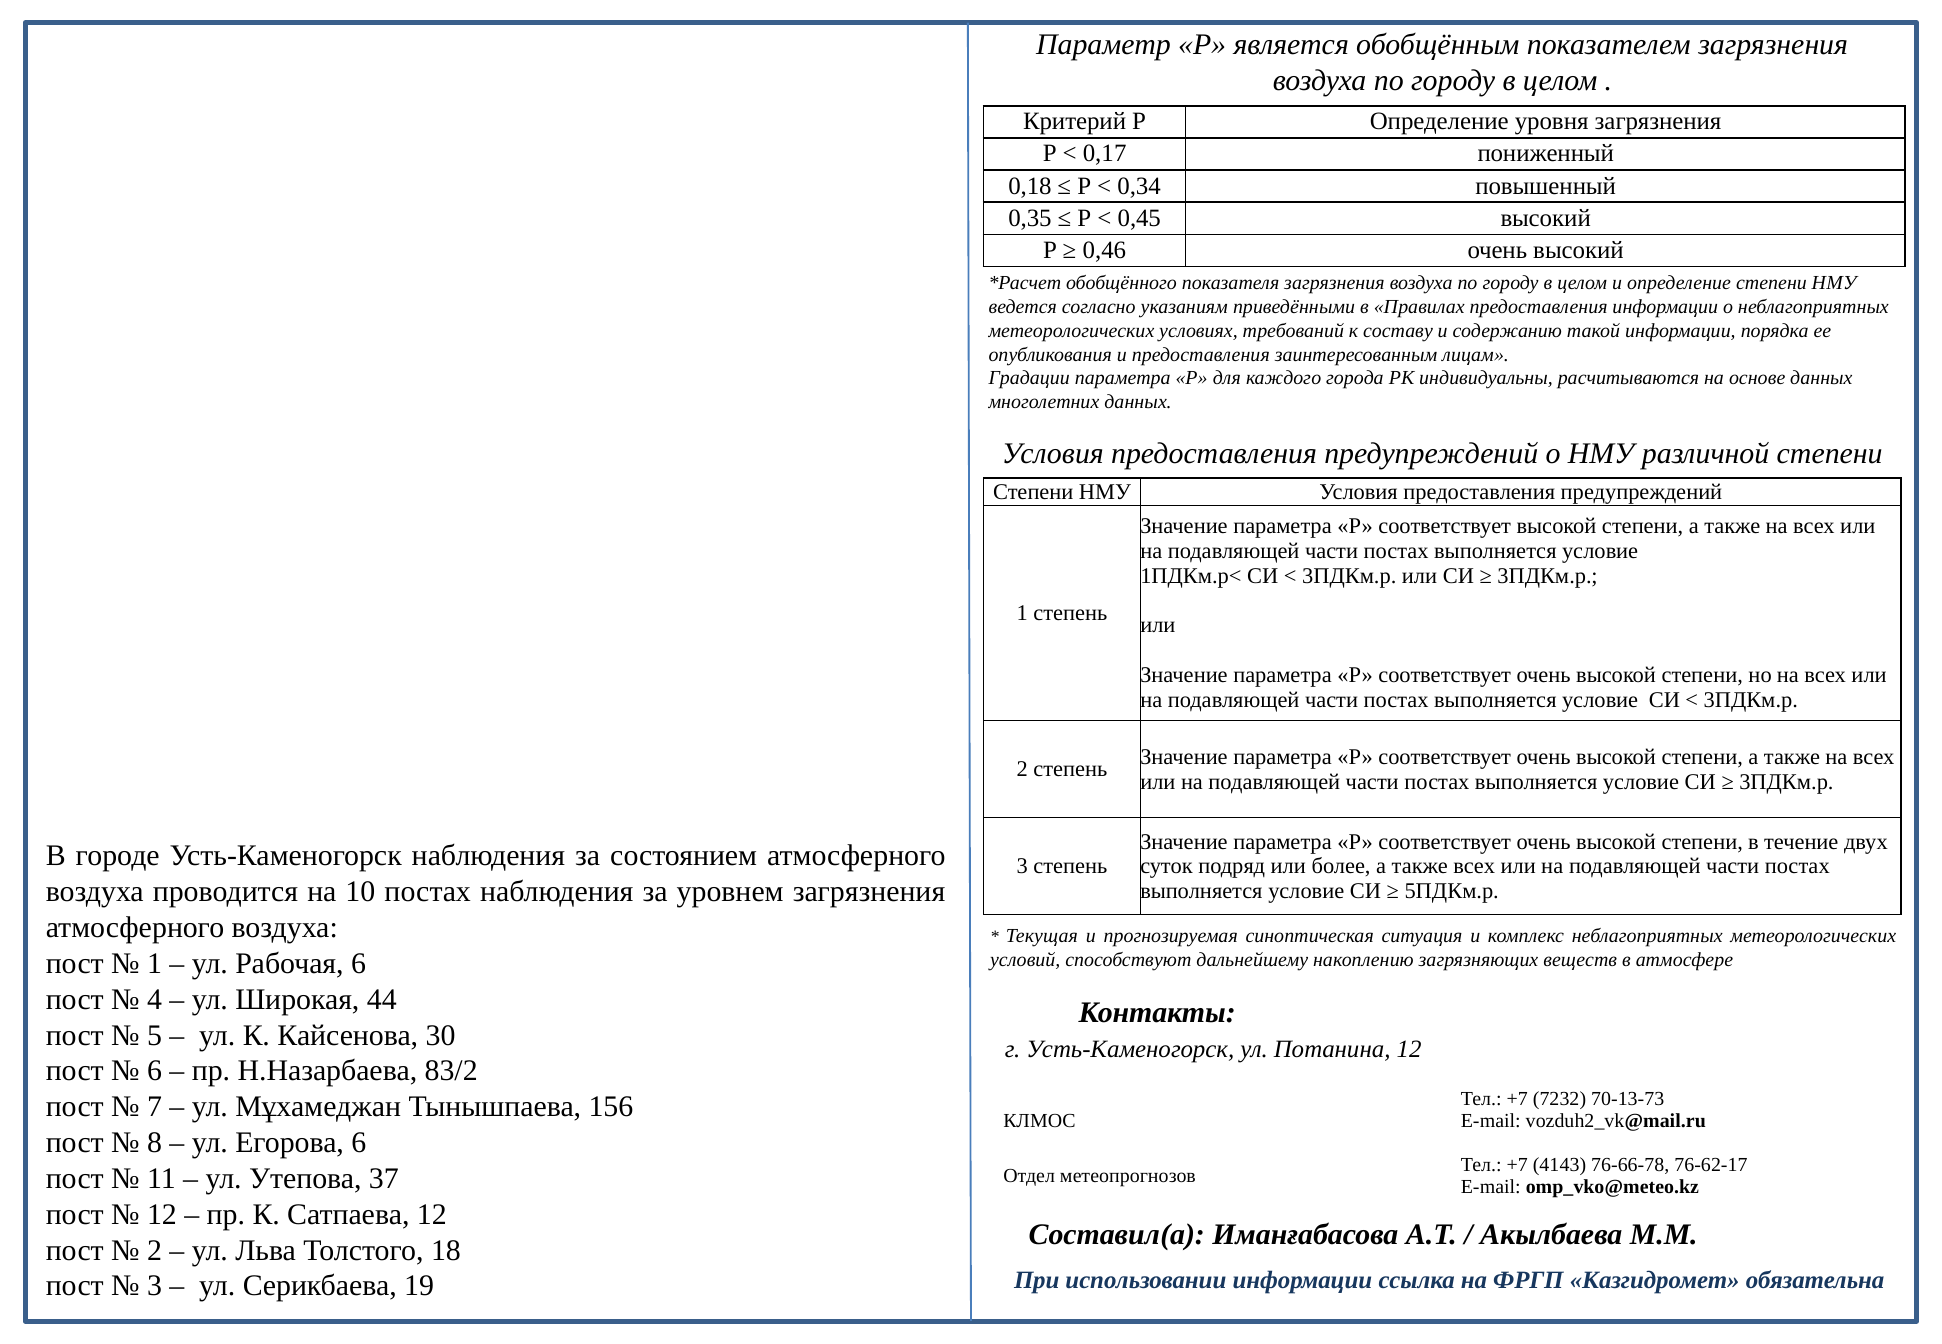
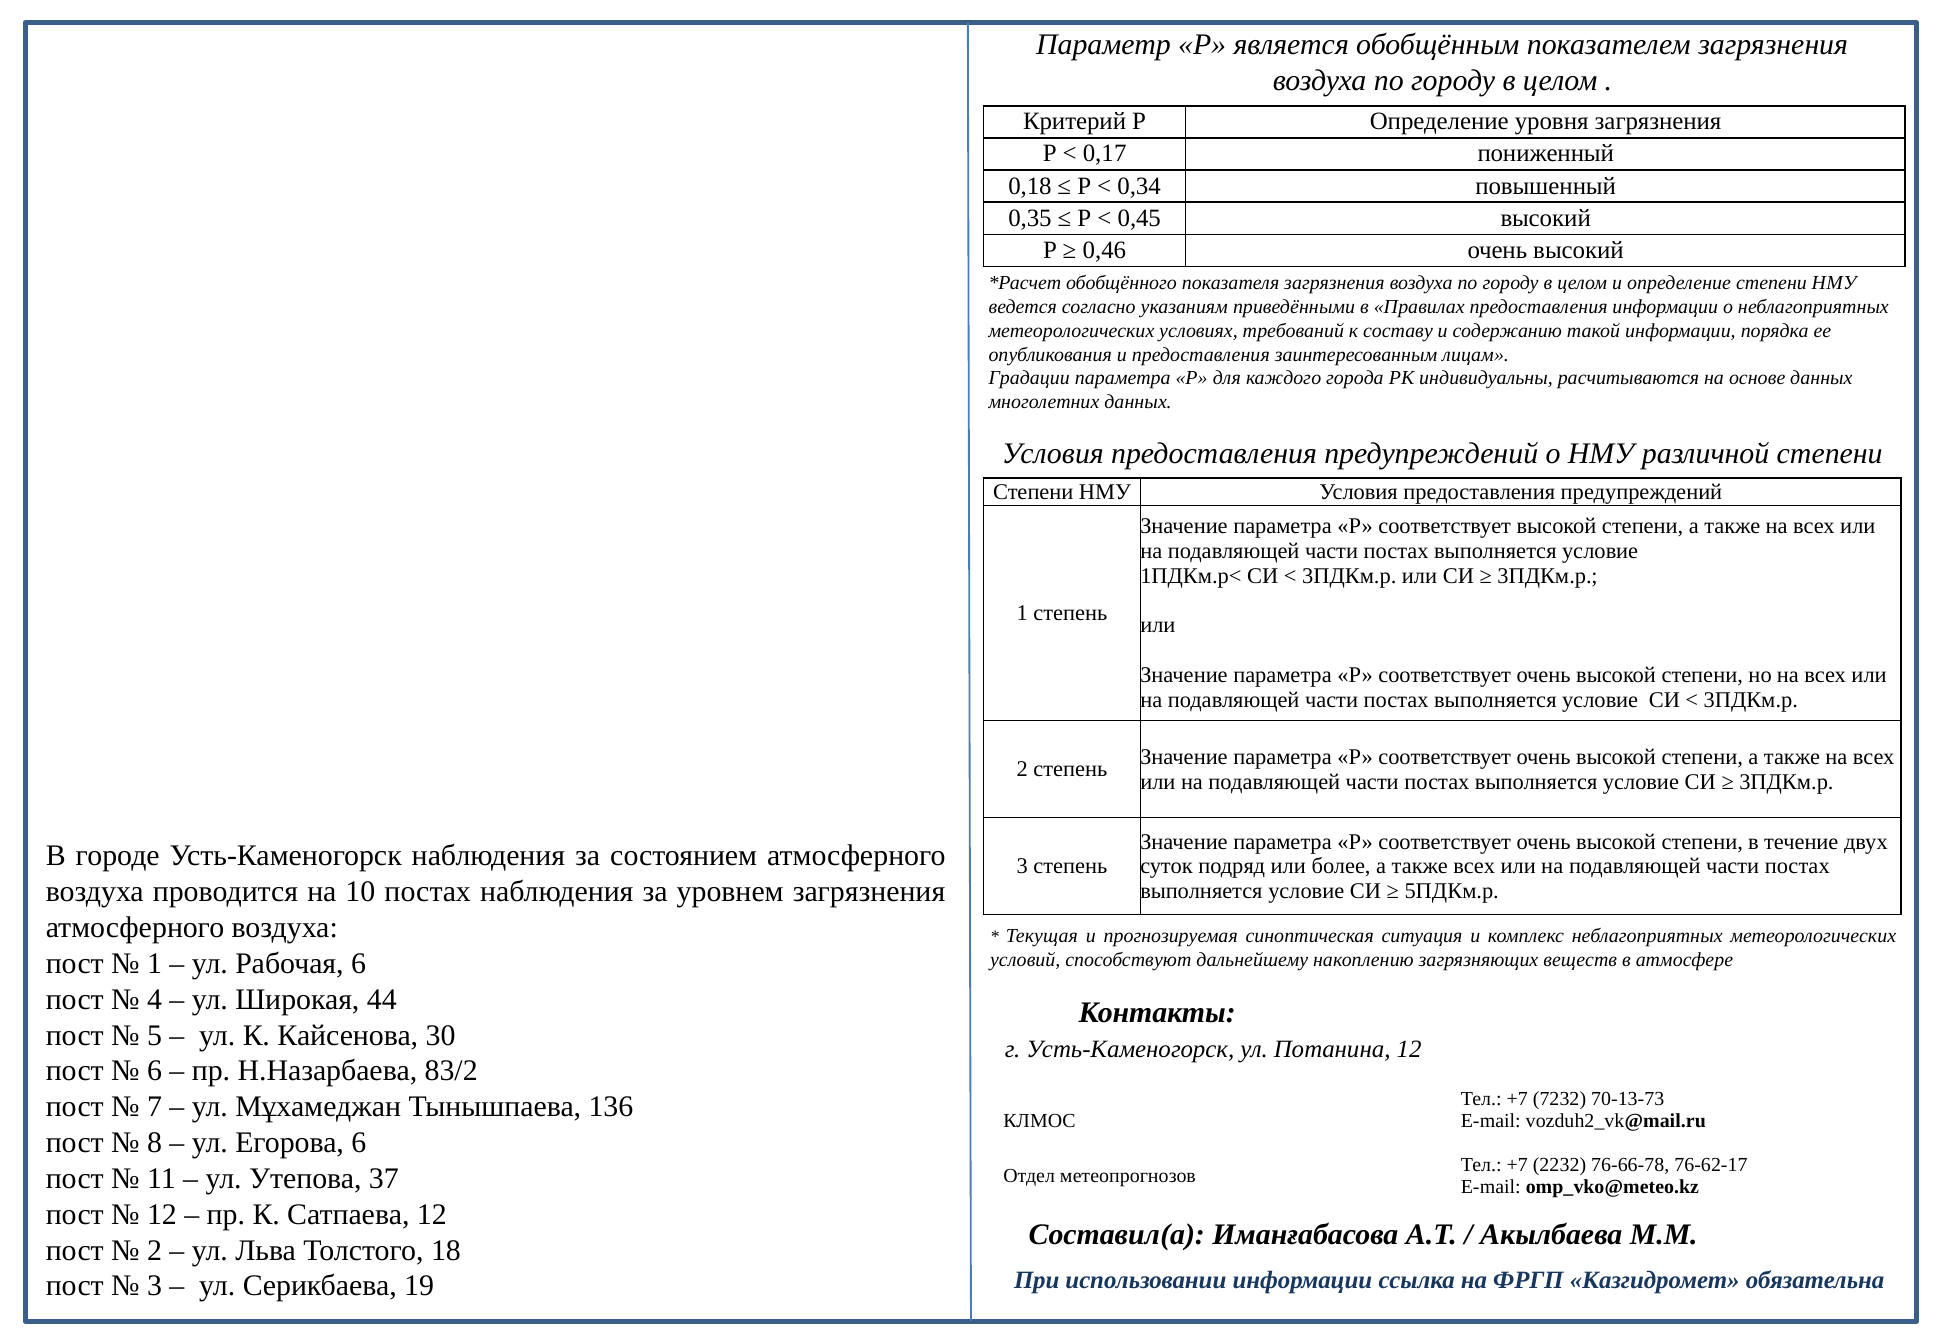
156: 156 -> 136
4143: 4143 -> 2232
